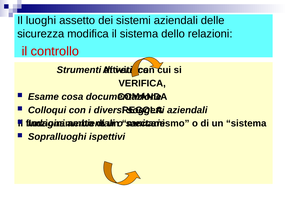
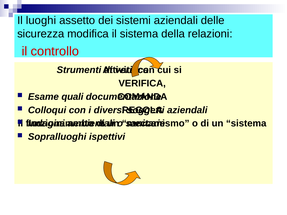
dello: dello -> della
cosa: cosa -> quali
